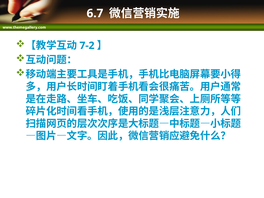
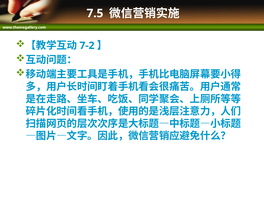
6.7: 6.7 -> 7.5
